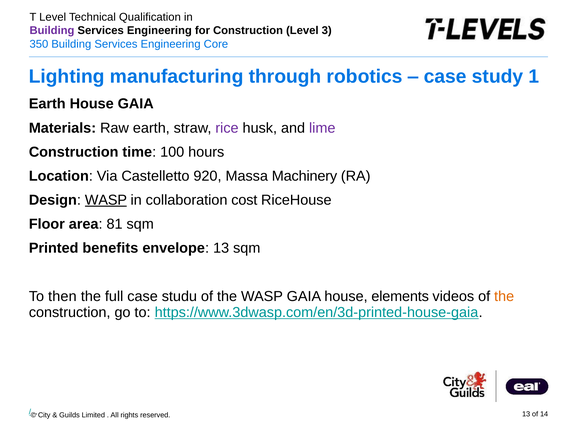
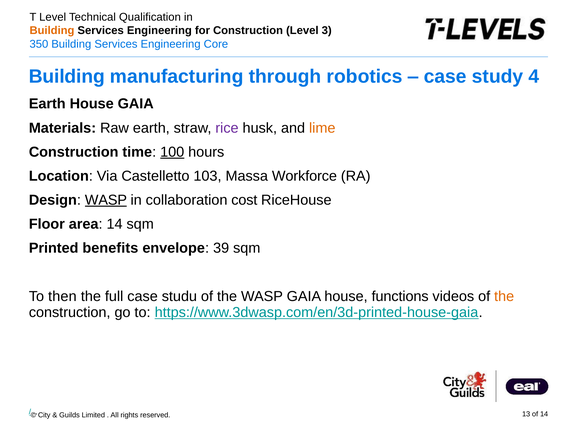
Building at (52, 31) colour: purple -> orange
Lighting at (67, 76): Lighting -> Building
1: 1 -> 4
lime colour: purple -> orange
100 underline: none -> present
920: 920 -> 103
Machinery: Machinery -> Workforce
area 81: 81 -> 14
envelope 13: 13 -> 39
elements: elements -> functions
